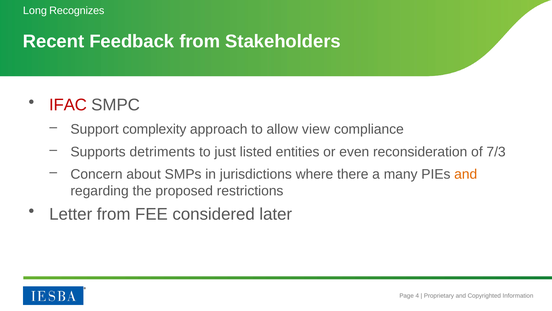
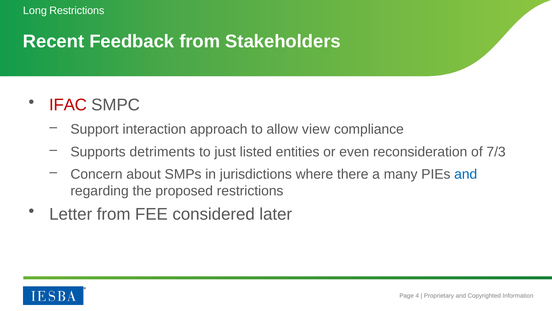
Long Recognizes: Recognizes -> Restrictions
complexity: complexity -> interaction
and at (466, 174) colour: orange -> blue
